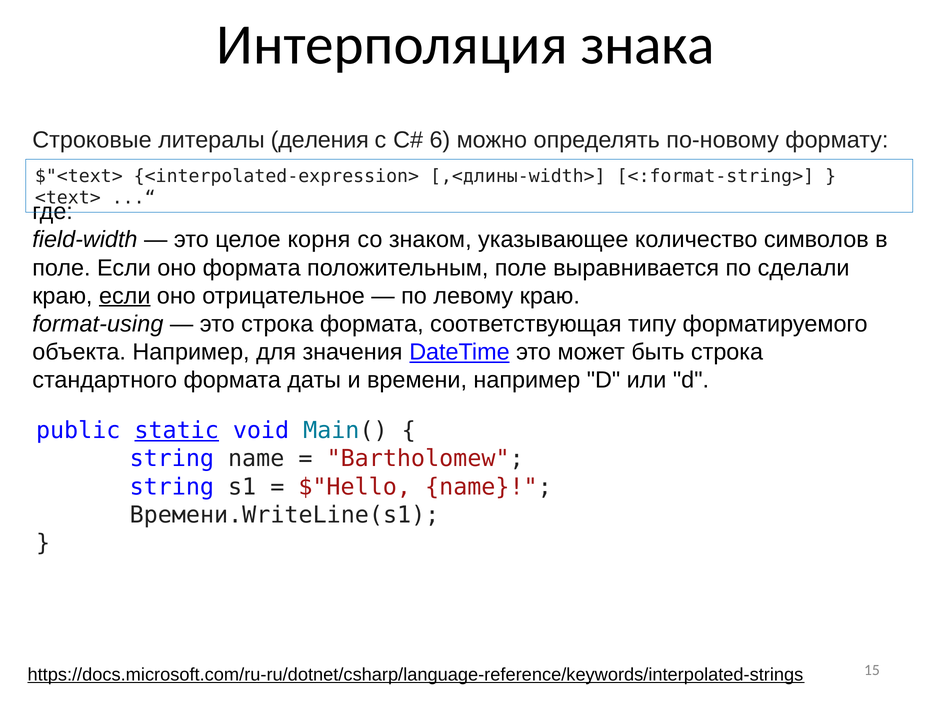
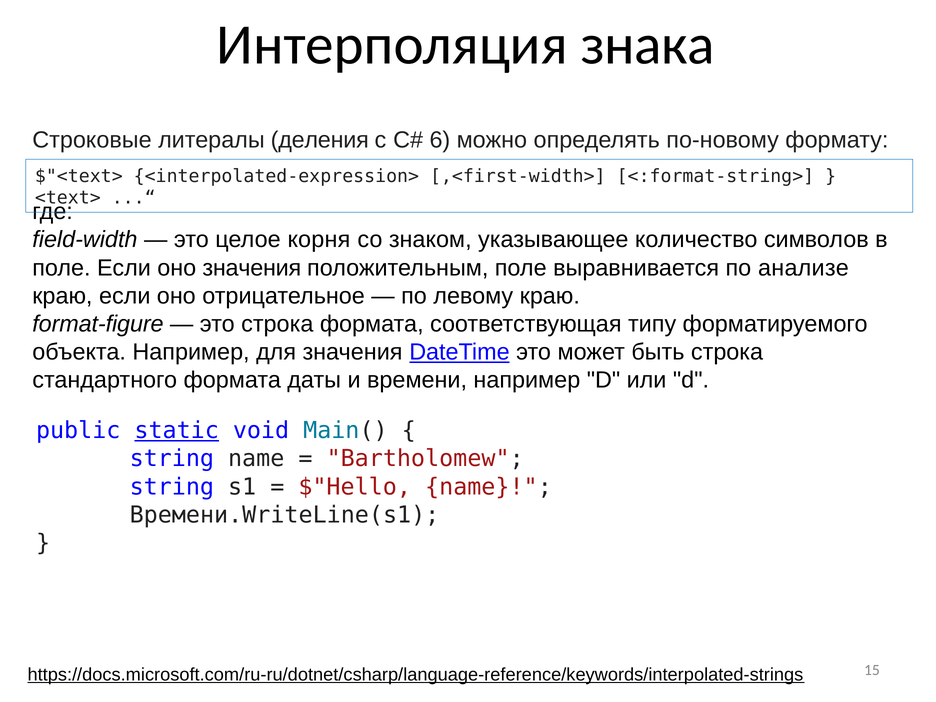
,<длины-width>: ,<длины-width> -> ,<first-width>
оно формата: формата -> значения
сделали: сделали -> анализе
если at (125, 296) underline: present -> none
format-using: format-using -> format-figure
